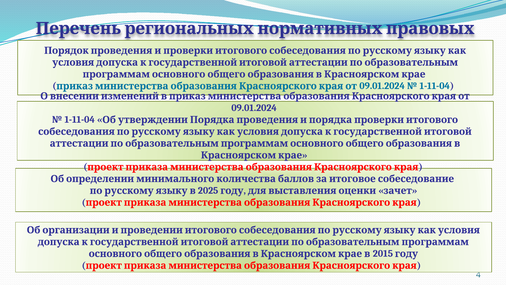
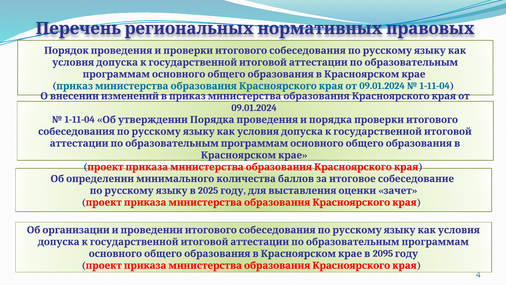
2015: 2015 -> 2095
